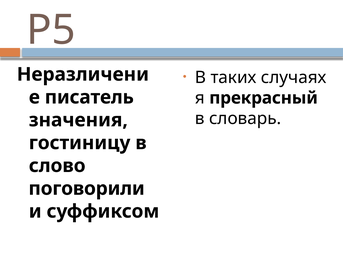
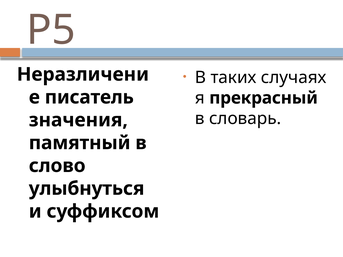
гостиницу: гостиницу -> памятный
поговорили: поговорили -> улыбнуться
